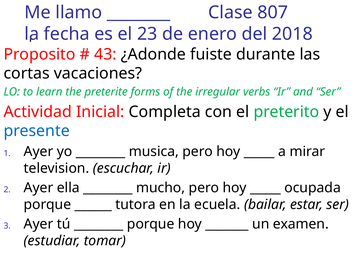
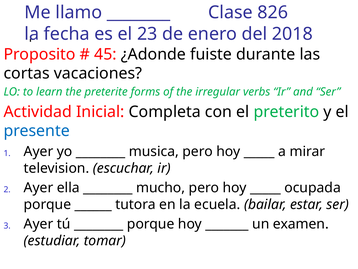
807: 807 -> 826
43: 43 -> 45
